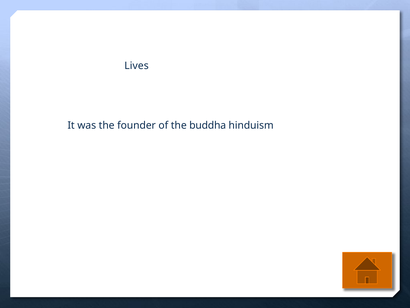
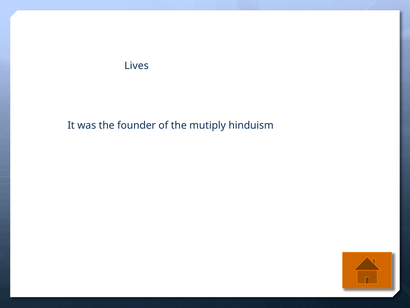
buddha: buddha -> mutiply
